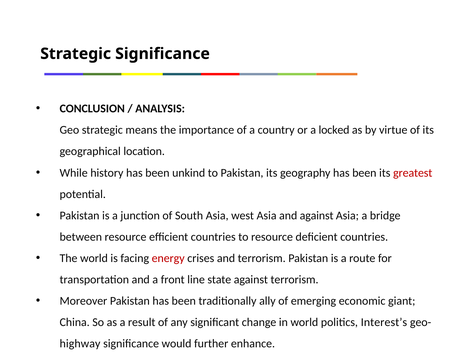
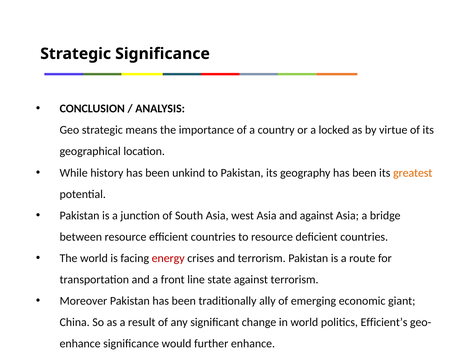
greatest colour: red -> orange
Interest’s: Interest’s -> Efficient’s
highway at (80, 343): highway -> enhance
